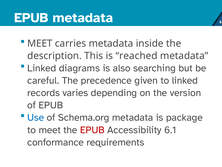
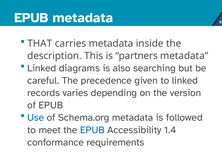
MEET at (40, 43): MEET -> THAT
reached: reached -> partners
package: package -> followed
EPUB at (92, 130) colour: red -> blue
6.1: 6.1 -> 1.4
